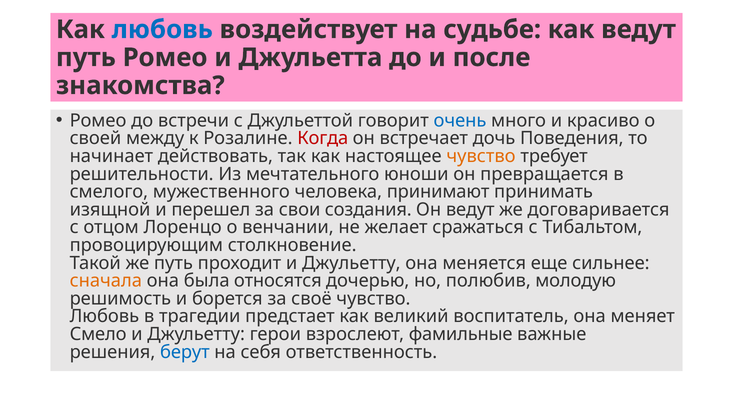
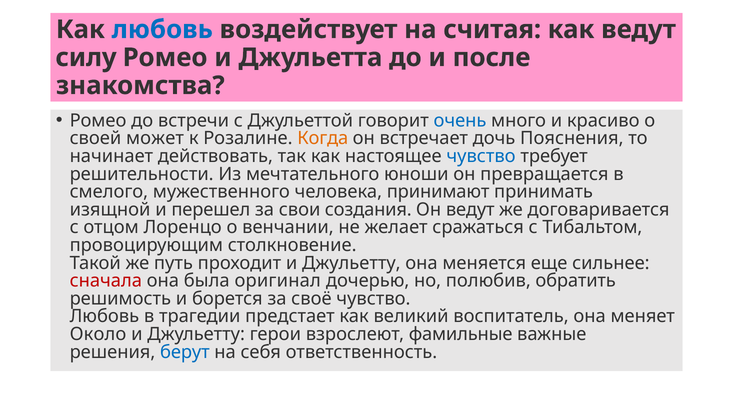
судьбе: судьбе -> считая
путь at (86, 58): путь -> силу
между: между -> может
Когда colour: red -> orange
Поведения: Поведения -> Пояснения
чувство at (481, 156) colour: orange -> blue
сначала colour: orange -> red
относятся: относятся -> оригинал
молодую: молодую -> обратить
Смело: Смело -> Около
